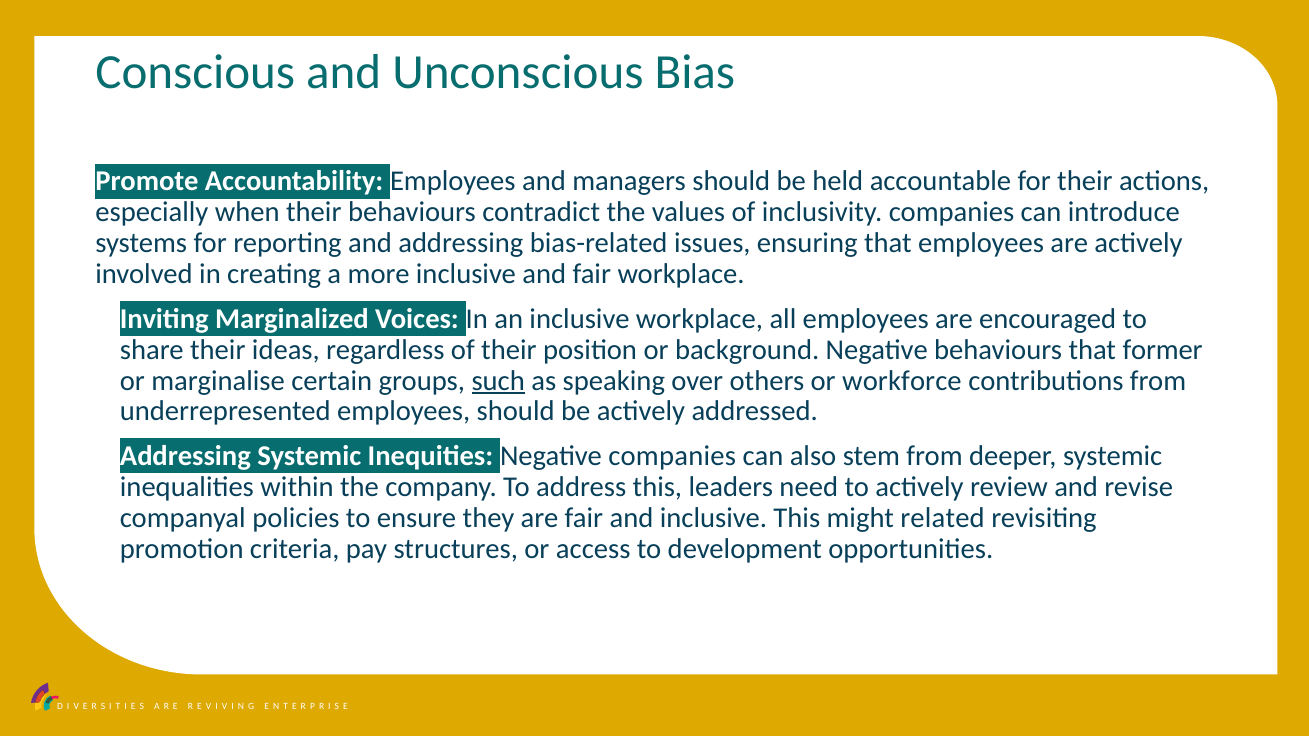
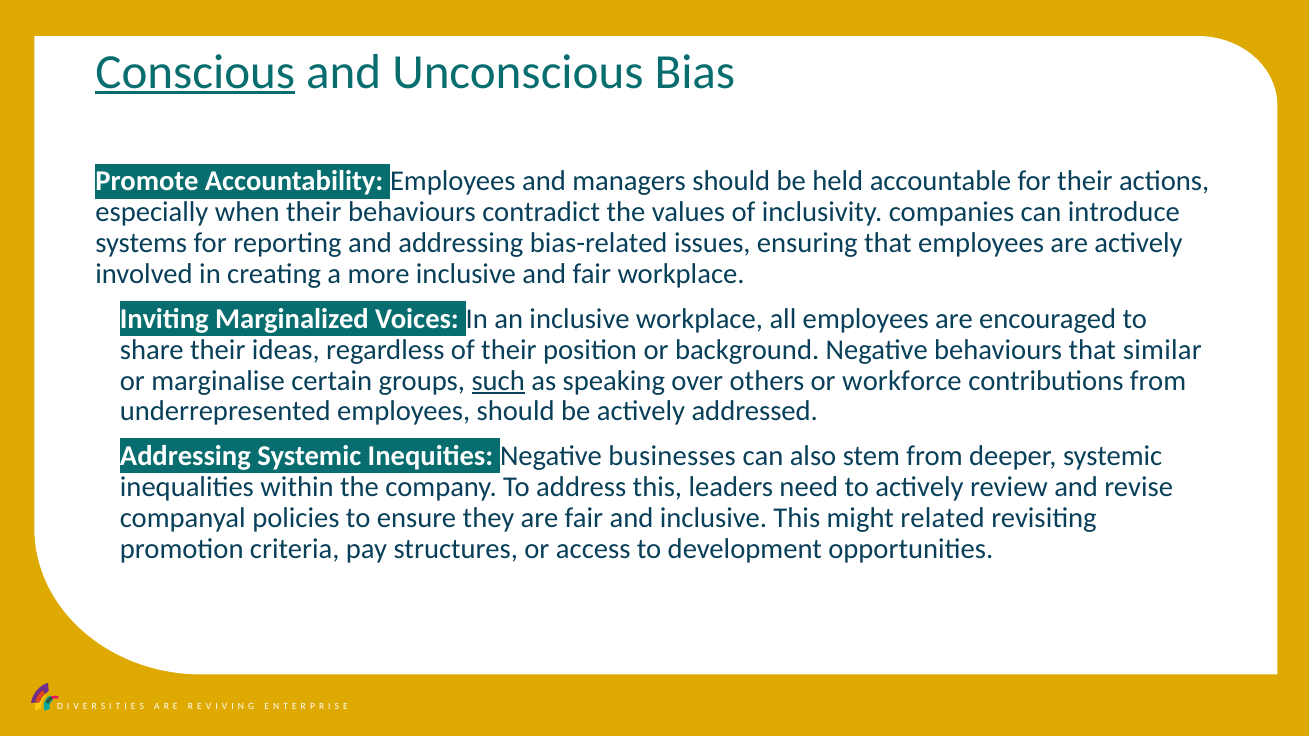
Conscious underline: none -> present
former: former -> similar
Negative companies: companies -> businesses
